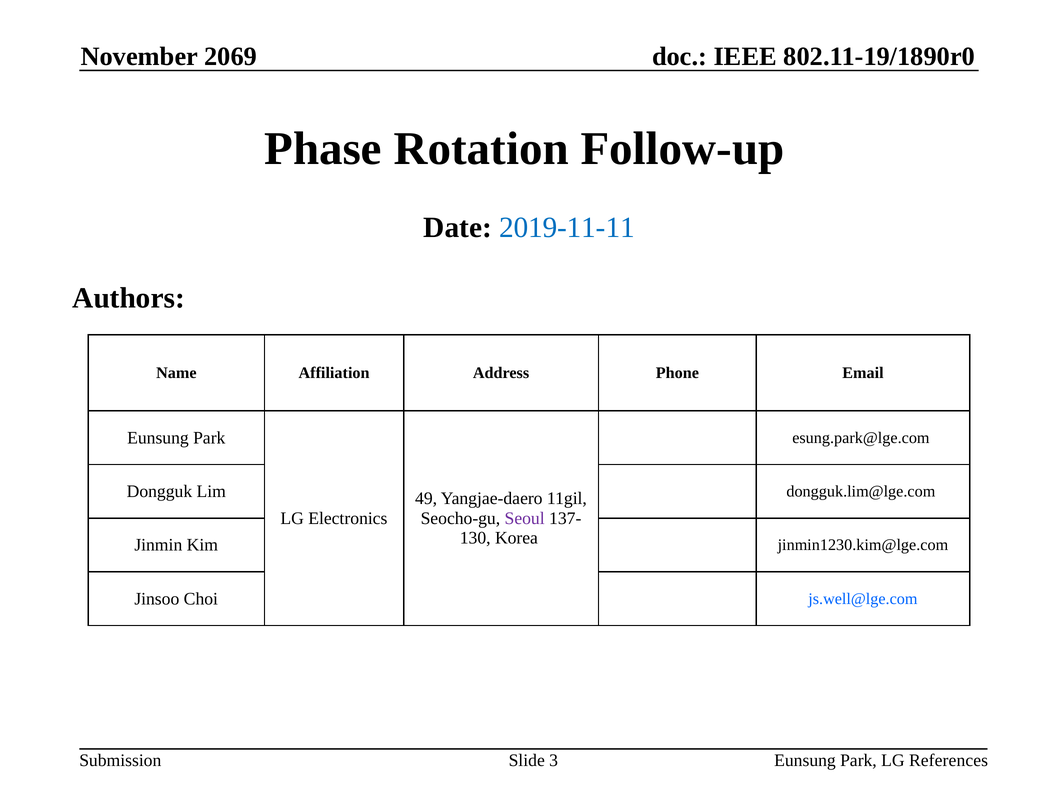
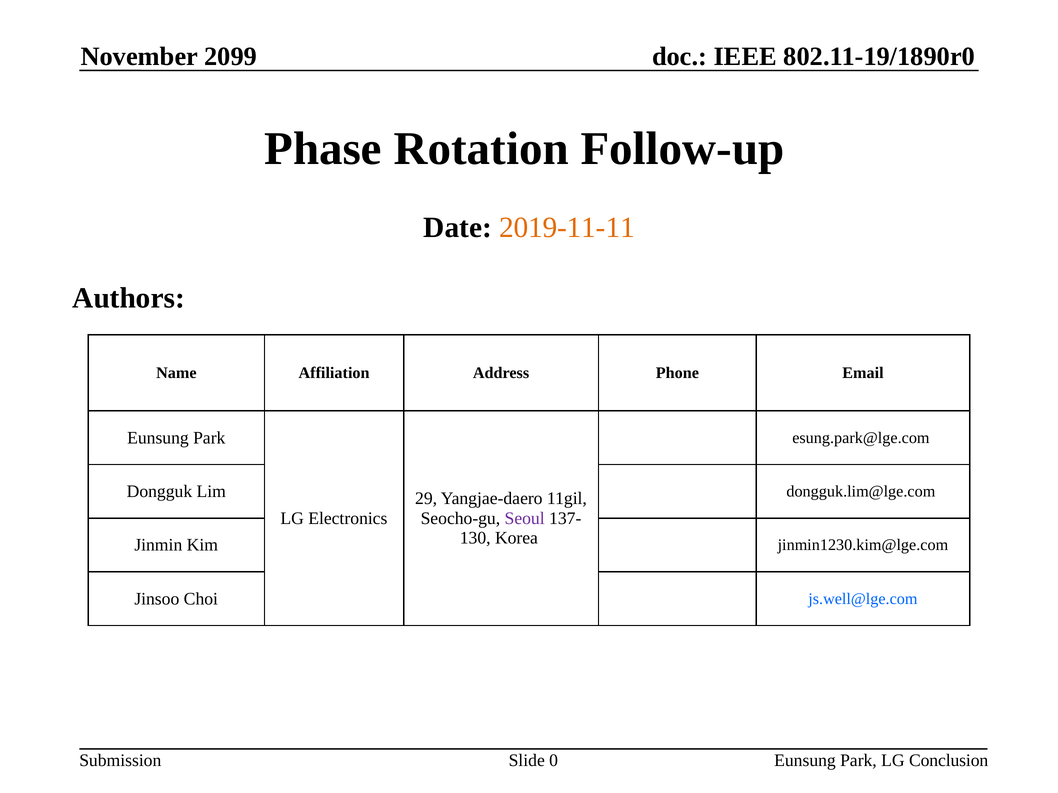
2069: 2069 -> 2099
2019-11-11 colour: blue -> orange
49: 49 -> 29
References: References -> Conclusion
3: 3 -> 0
